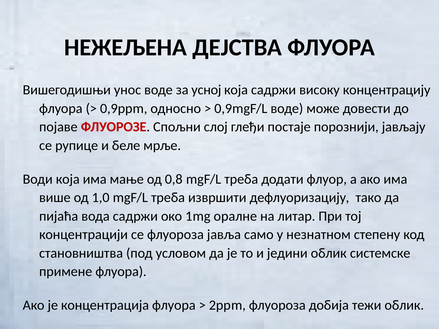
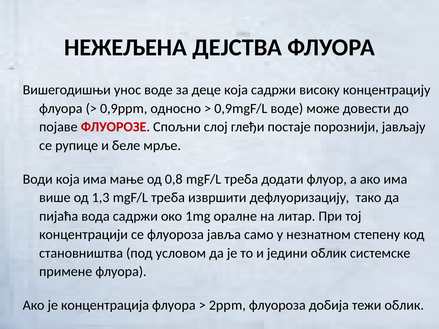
усној: усној -> деце
1,0: 1,0 -> 1,3
